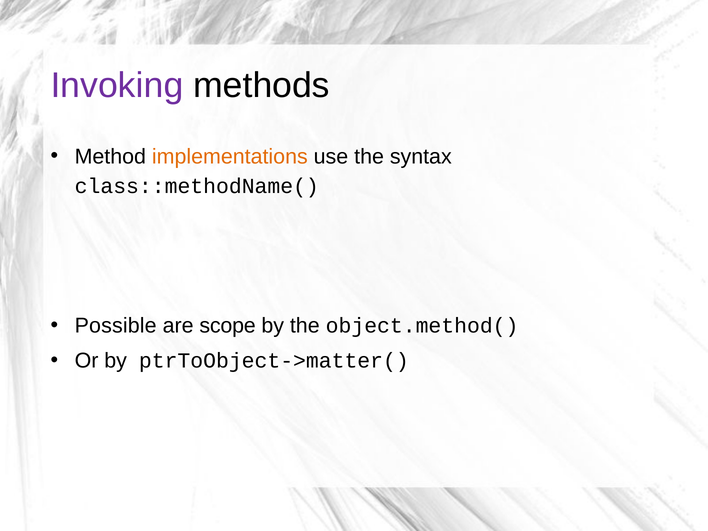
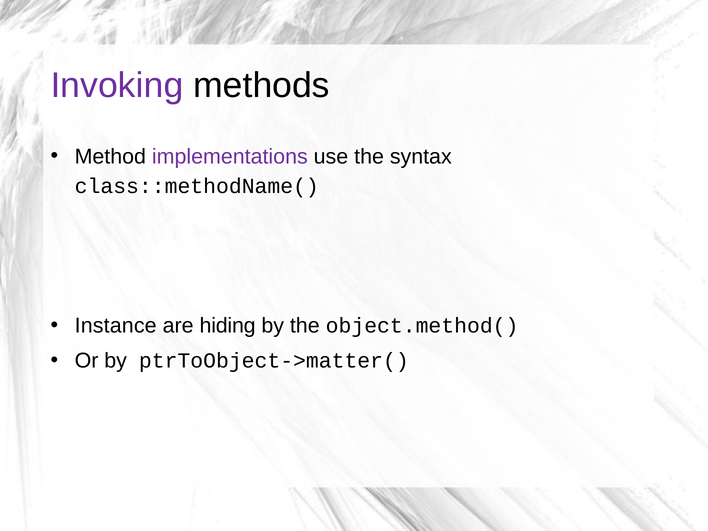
implementations colour: orange -> purple
Possible: Possible -> Instance
scope: scope -> hiding
